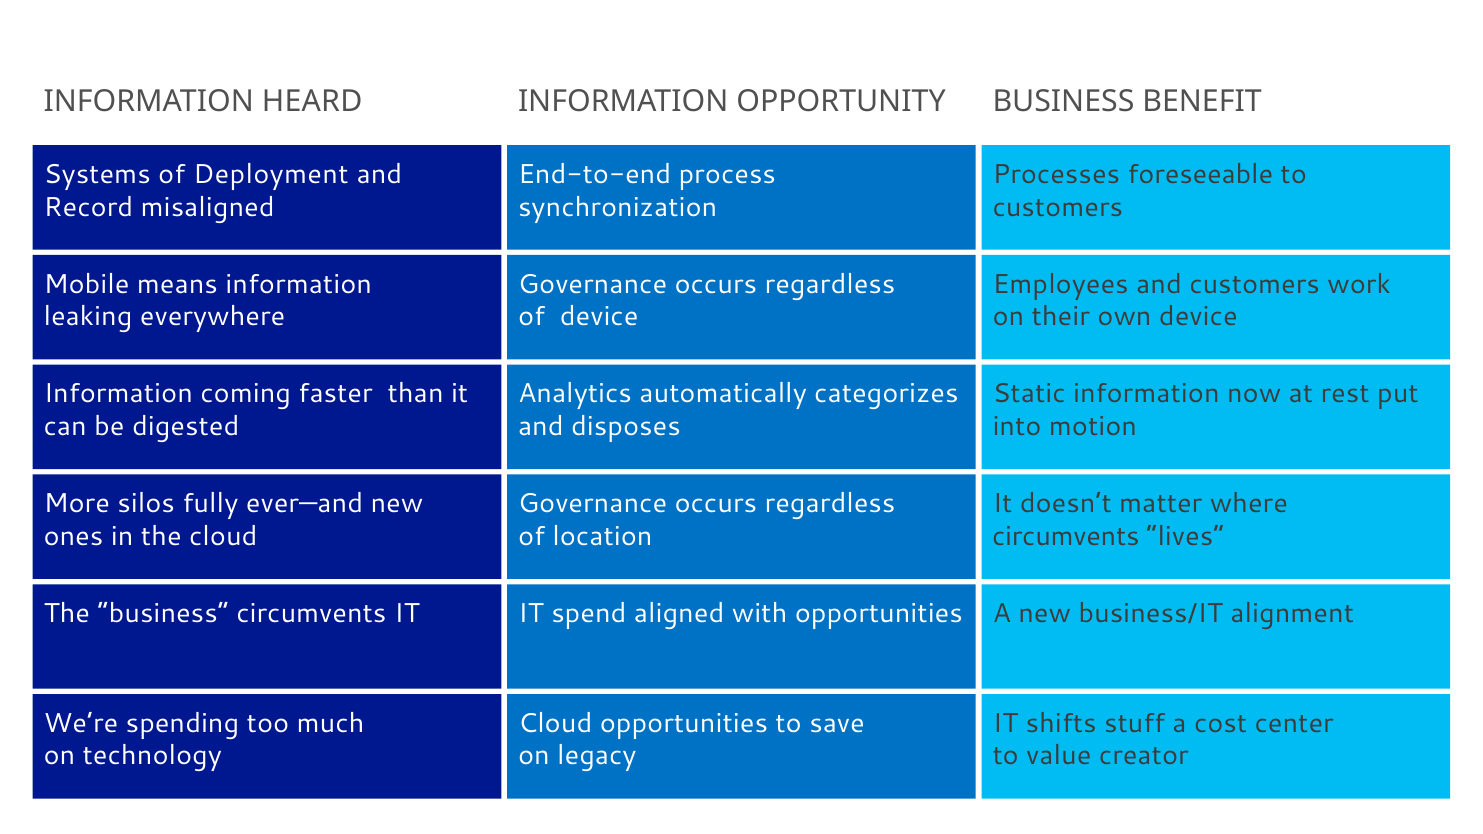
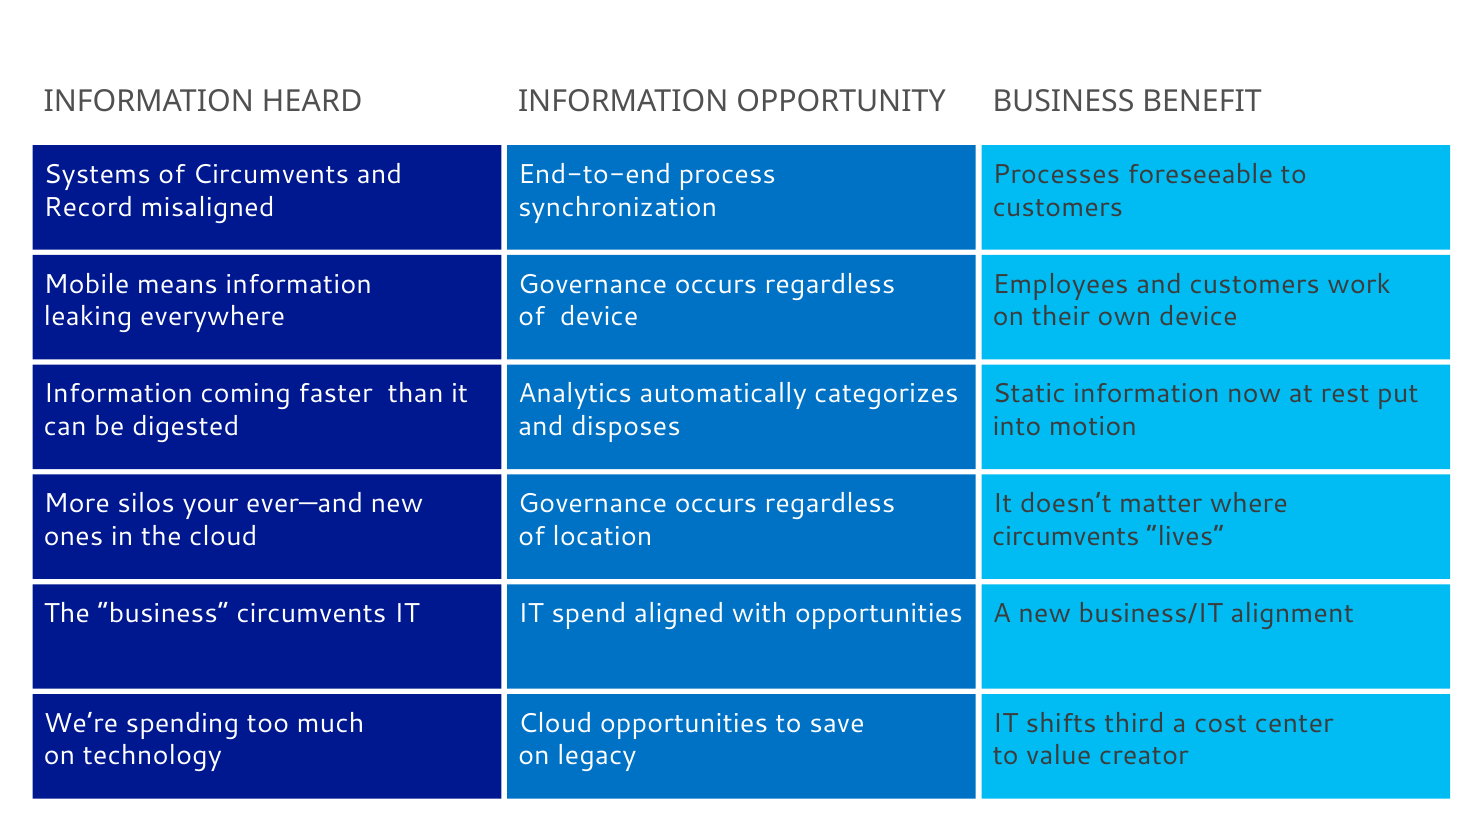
of Deployment: Deployment -> Circumvents
fully: fully -> your
stuff: stuff -> third
